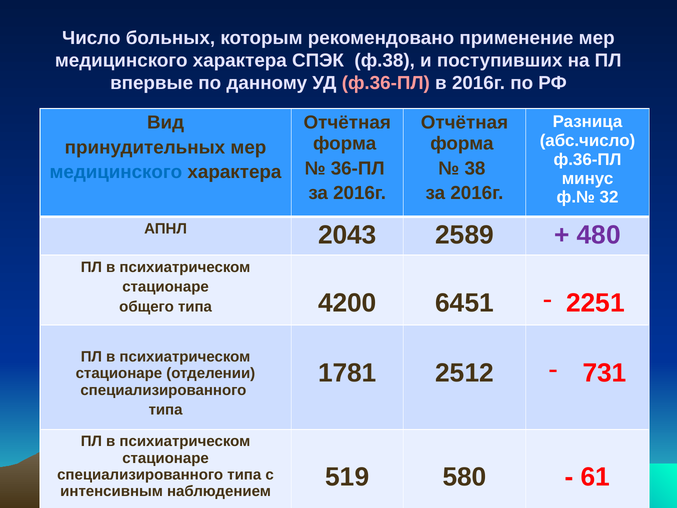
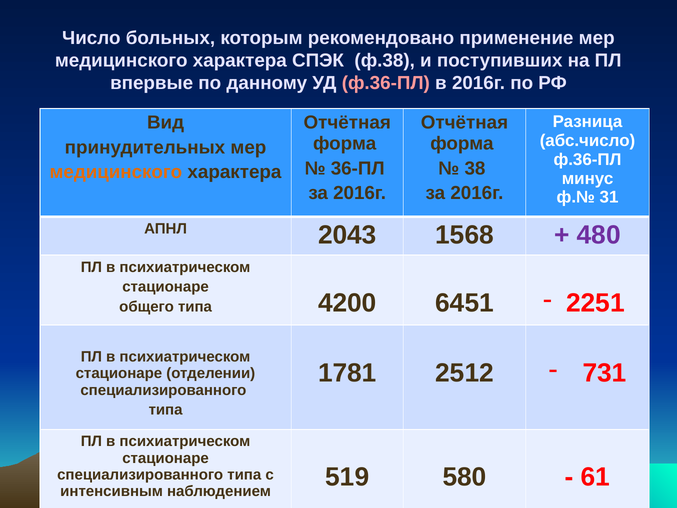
медицинского at (116, 172) colour: blue -> orange
32: 32 -> 31
2589: 2589 -> 1568
